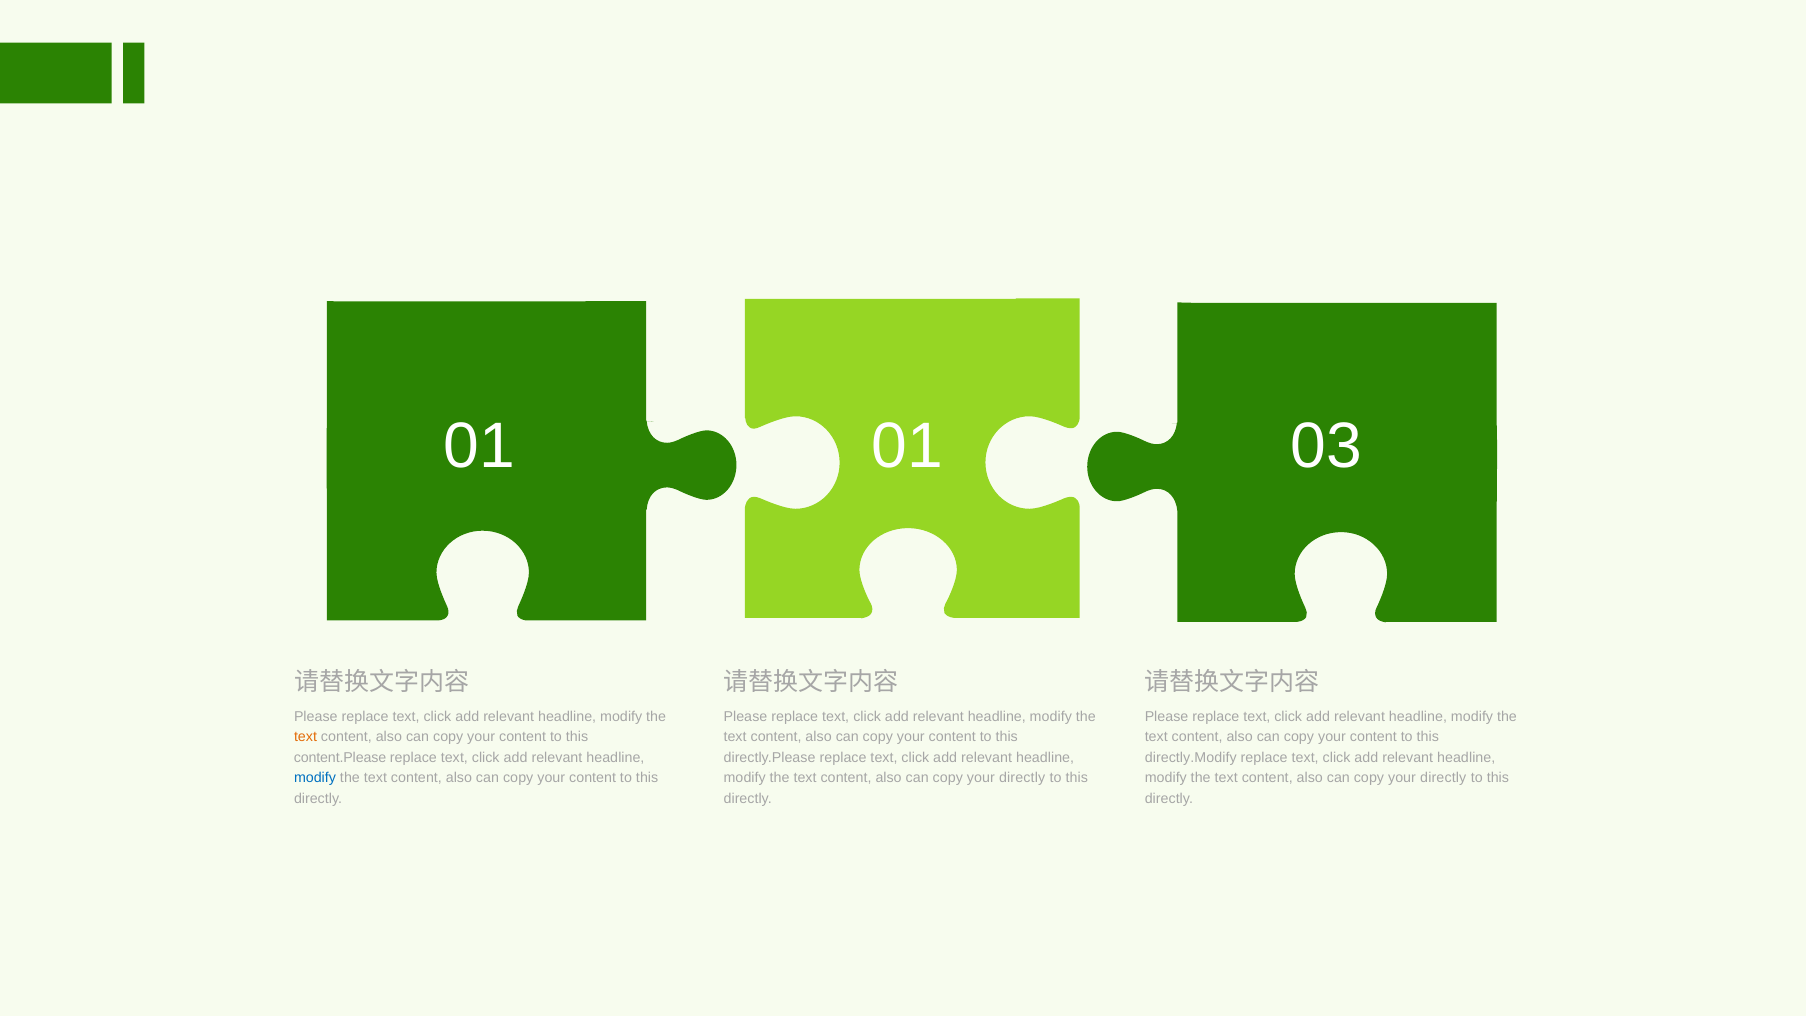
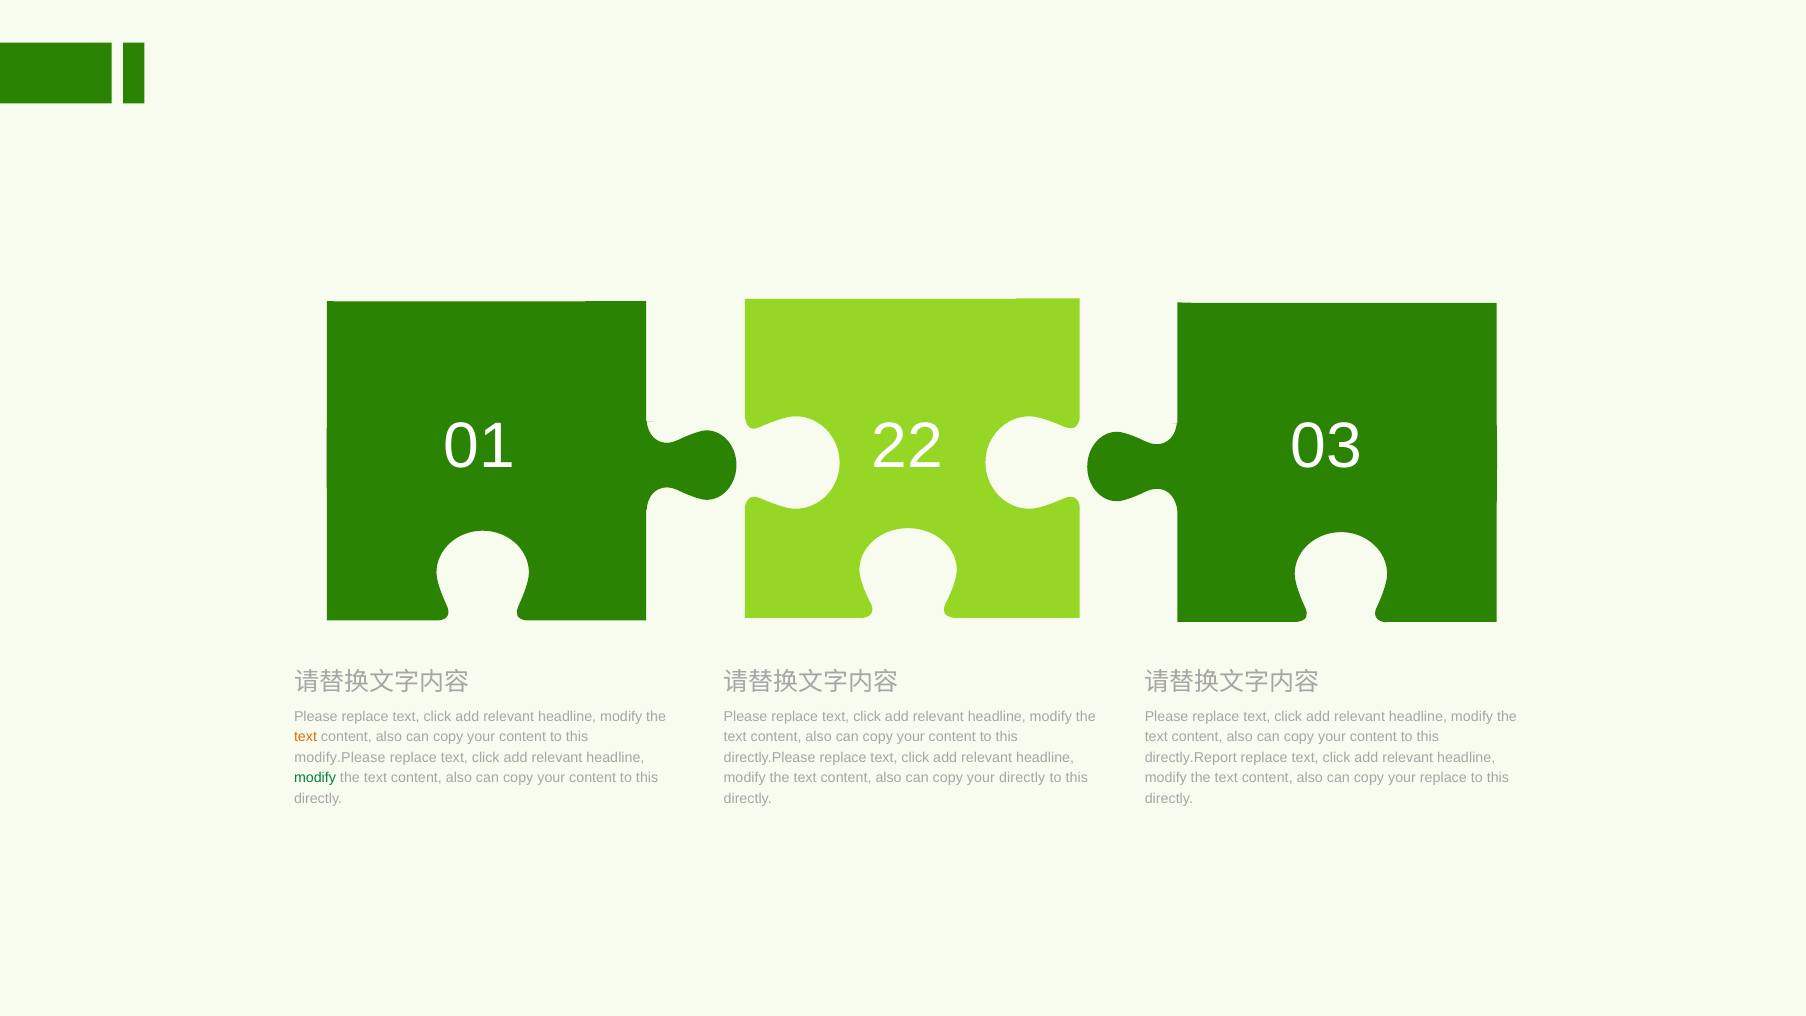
01 01: 01 -> 22
content.Please: content.Please -> modify.Please
directly.Modify: directly.Modify -> directly.Report
modify at (315, 778) colour: blue -> green
directly at (1443, 778): directly -> replace
